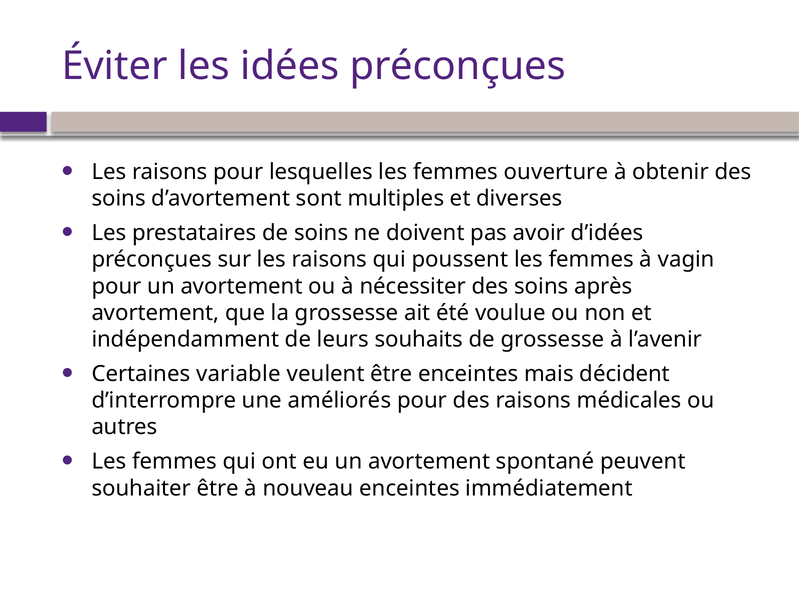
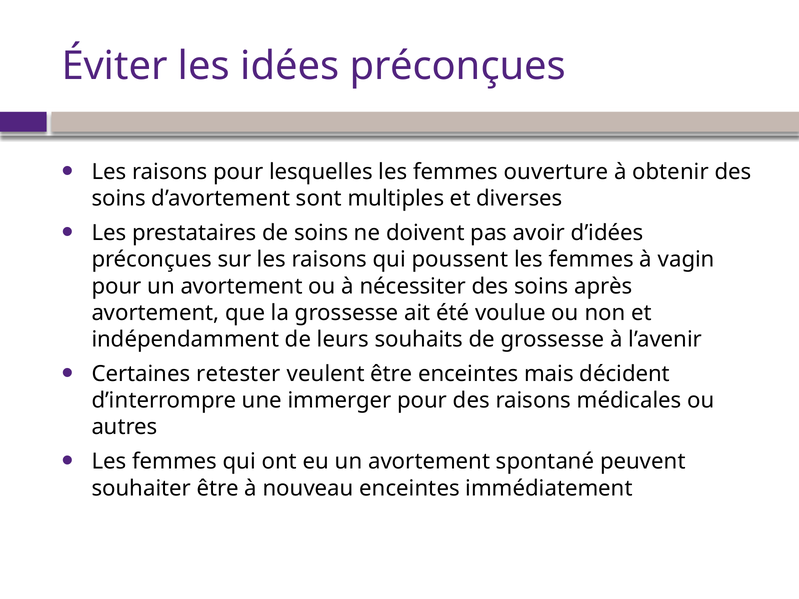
variable: variable -> retester
améliorés: améliorés -> immerger
